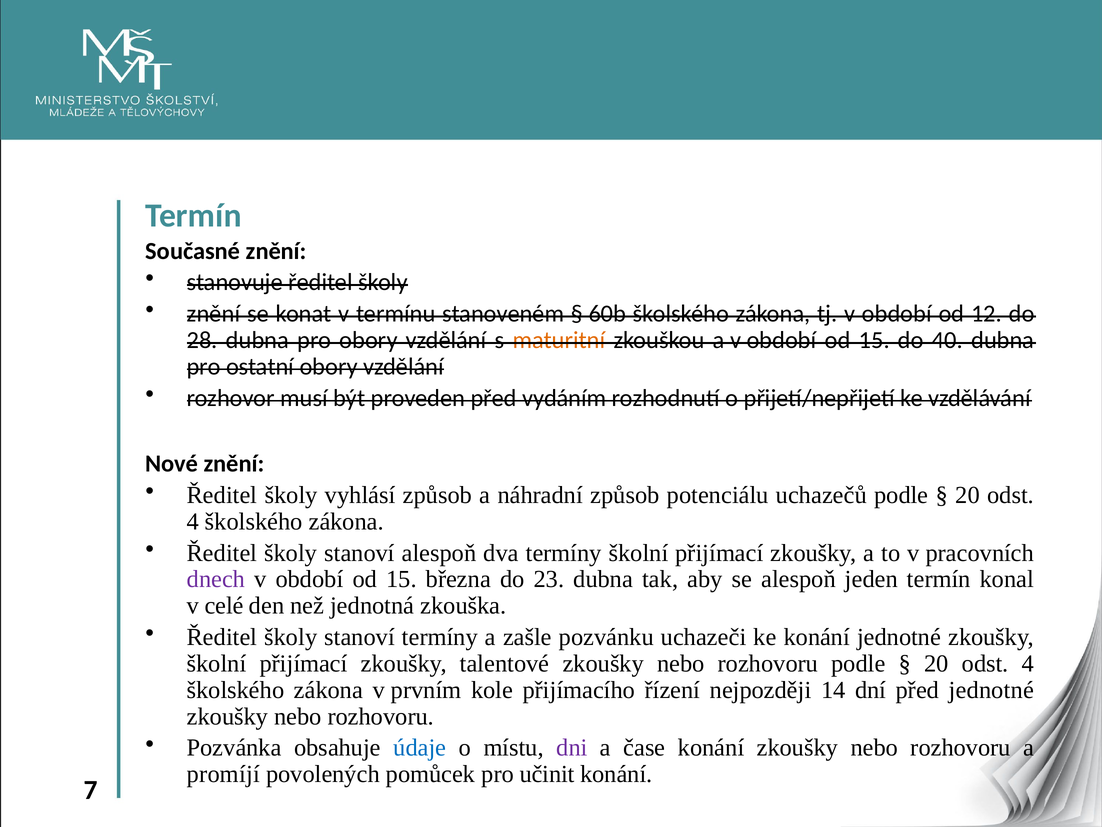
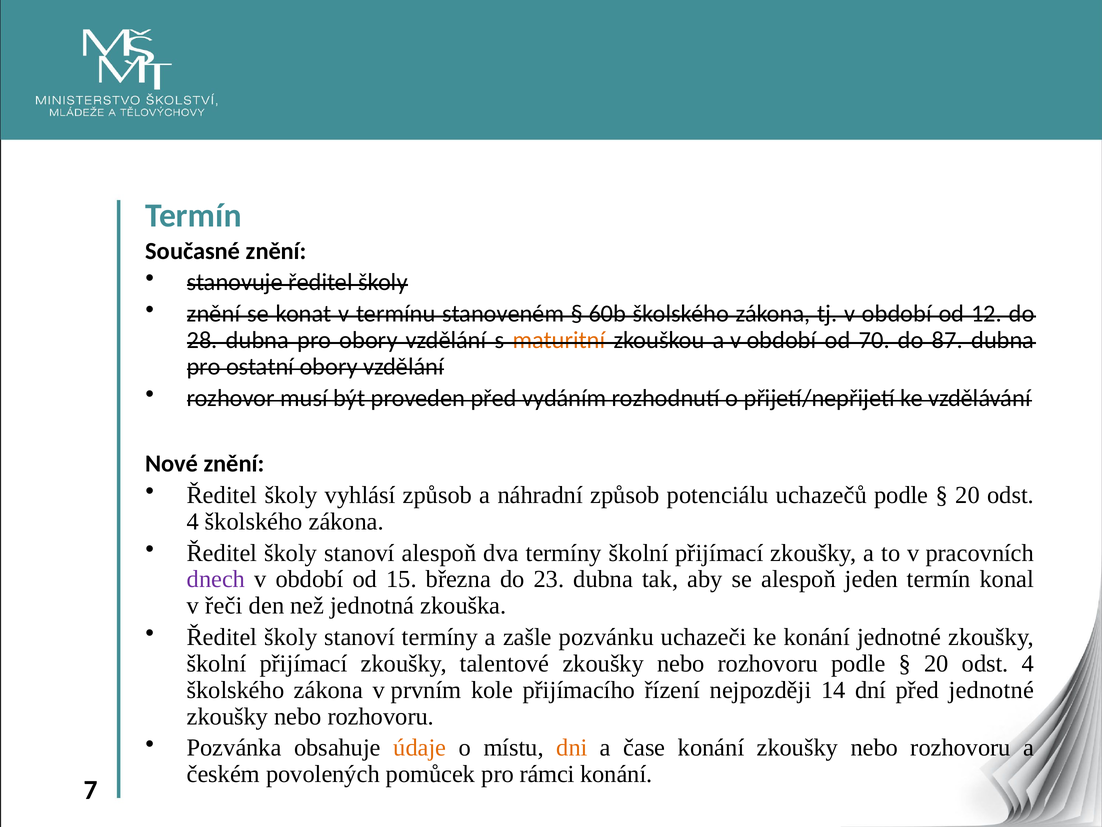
15 at (874, 340): 15 -> 70
40: 40 -> 87
celé: celé -> řeči
údaje colour: blue -> orange
dni colour: purple -> orange
promíjí: promíjí -> českém
učinit: učinit -> rámci
